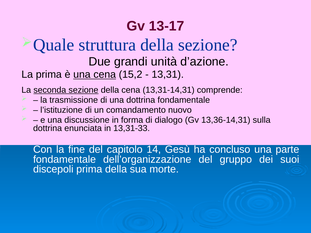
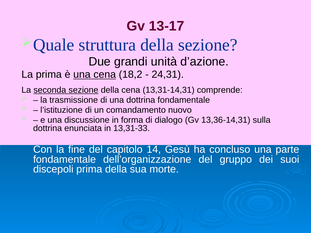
15,2: 15,2 -> 18,2
13,31: 13,31 -> 24,31
